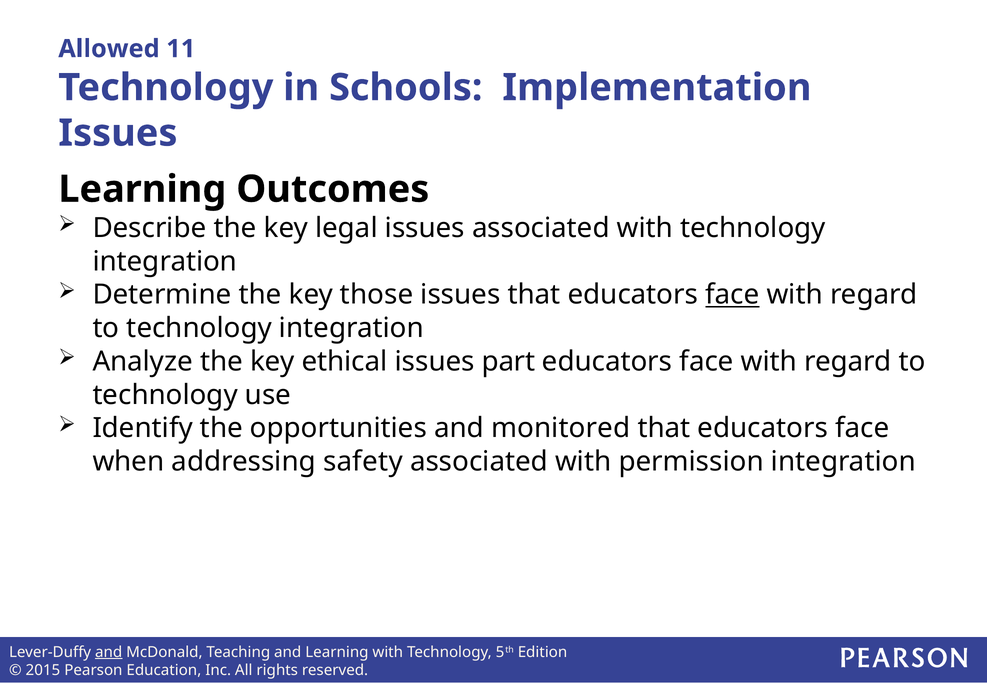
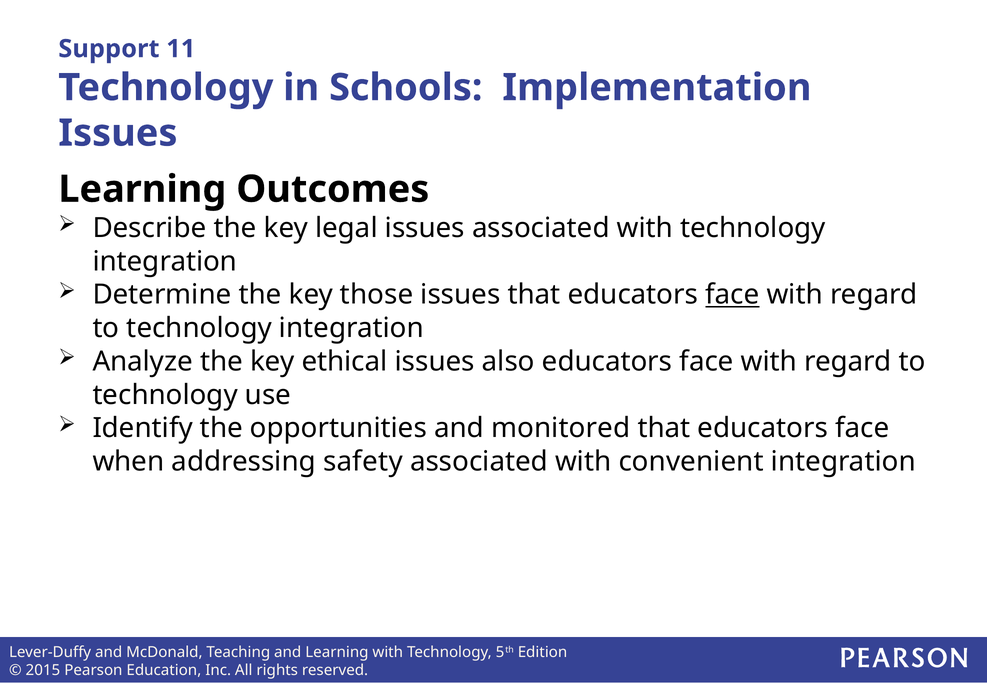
Allowed: Allowed -> Support
part: part -> also
permission: permission -> convenient
and at (109, 652) underline: present -> none
